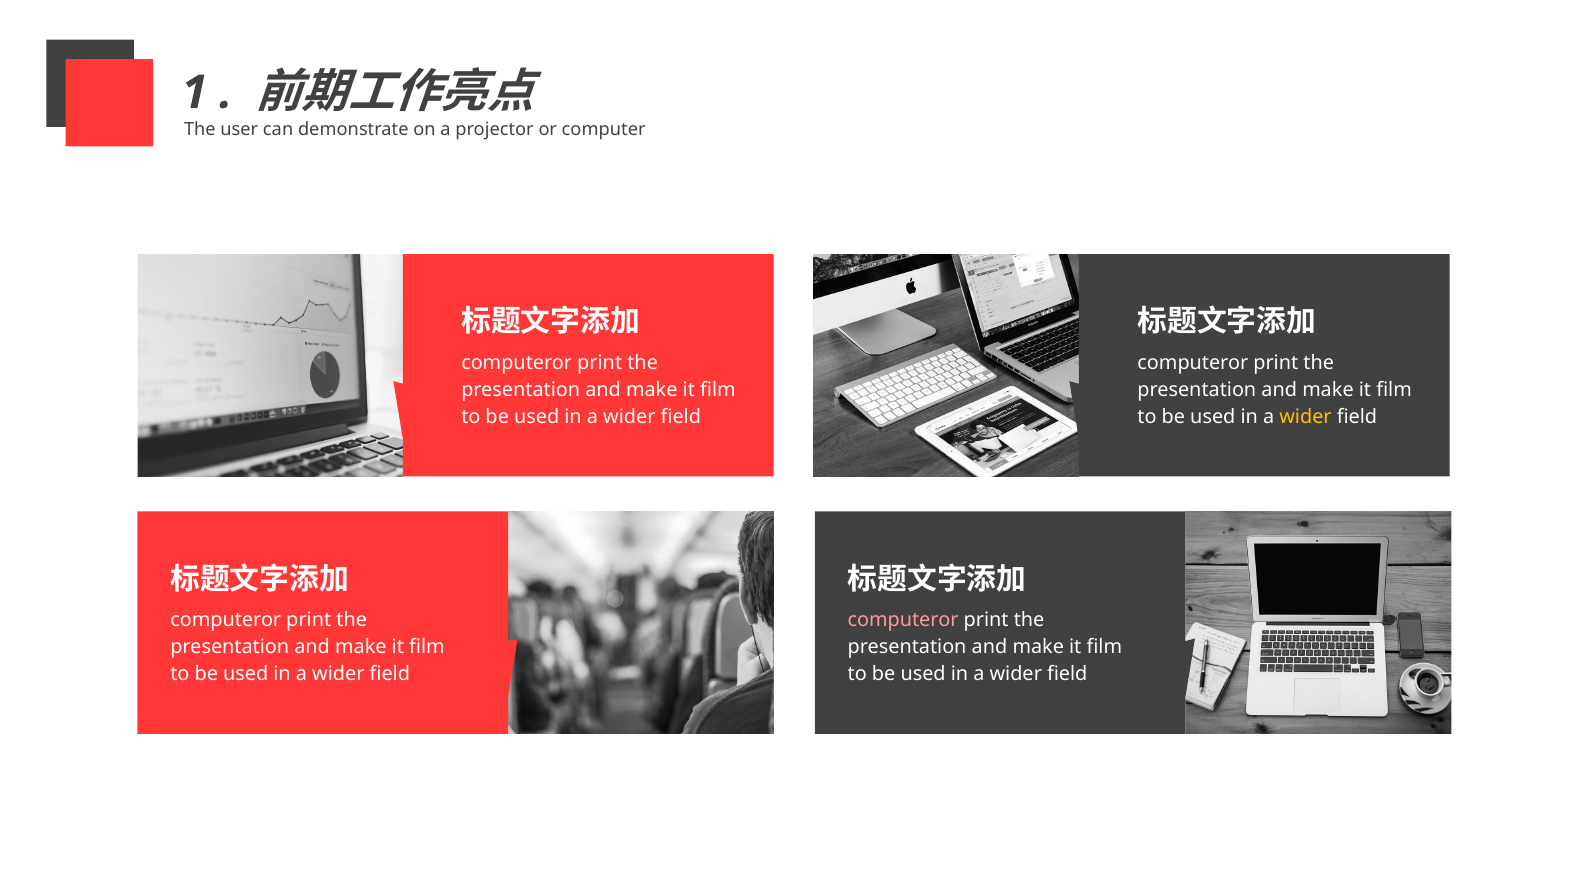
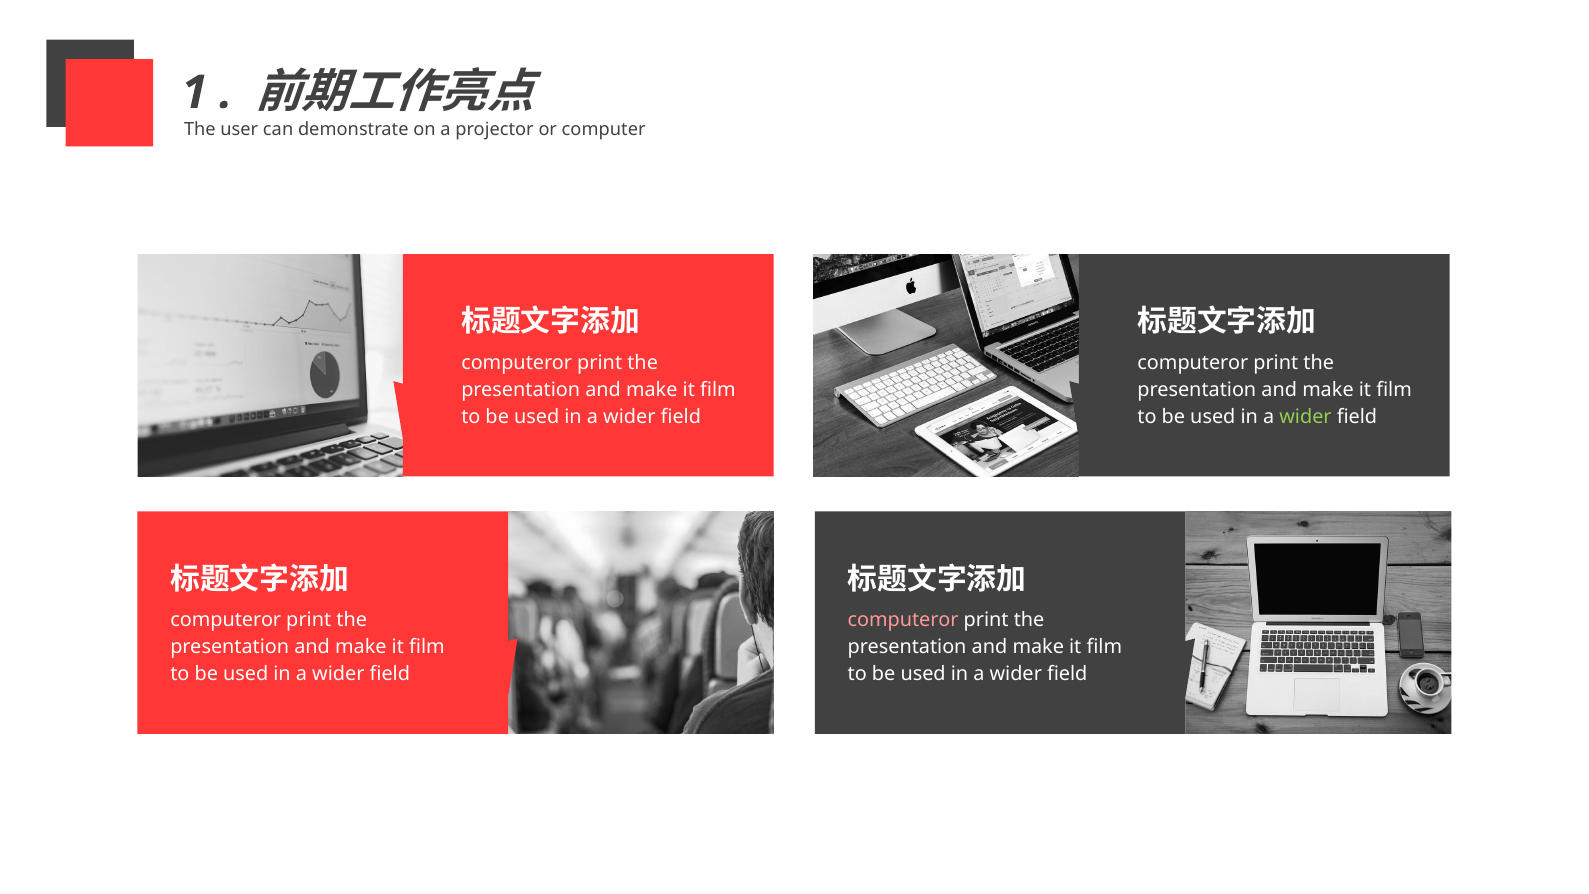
wider at (1305, 417) colour: yellow -> light green
